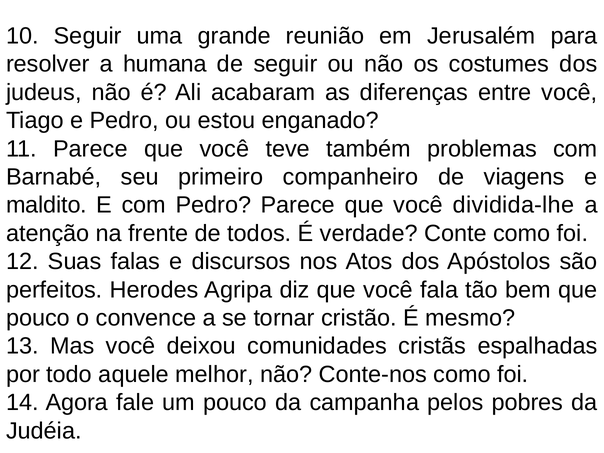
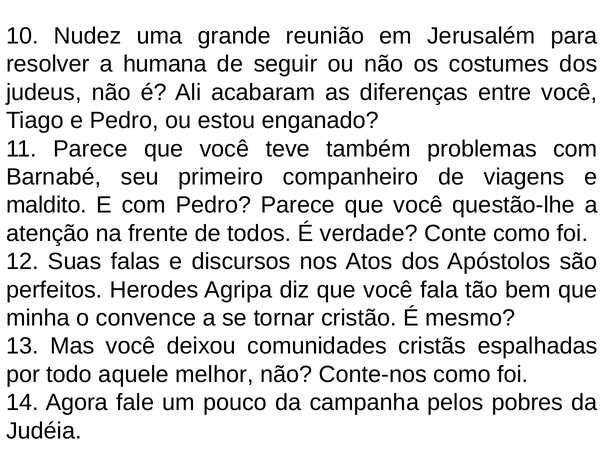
10 Seguir: Seguir -> Nudez
dividida-lhe: dividida-lhe -> questão-lhe
pouco at (38, 318): pouco -> minha
